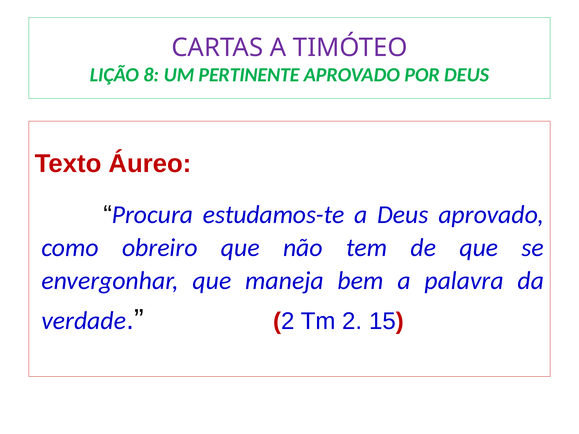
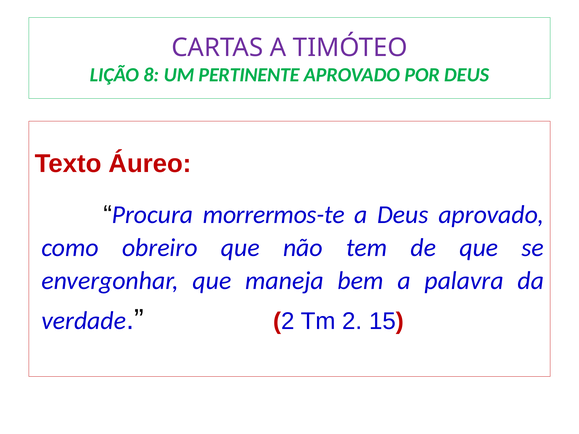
estudamos-te: estudamos-te -> morrermos-te
